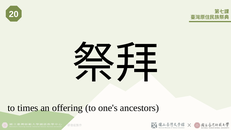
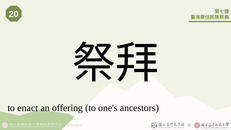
times: times -> enact
